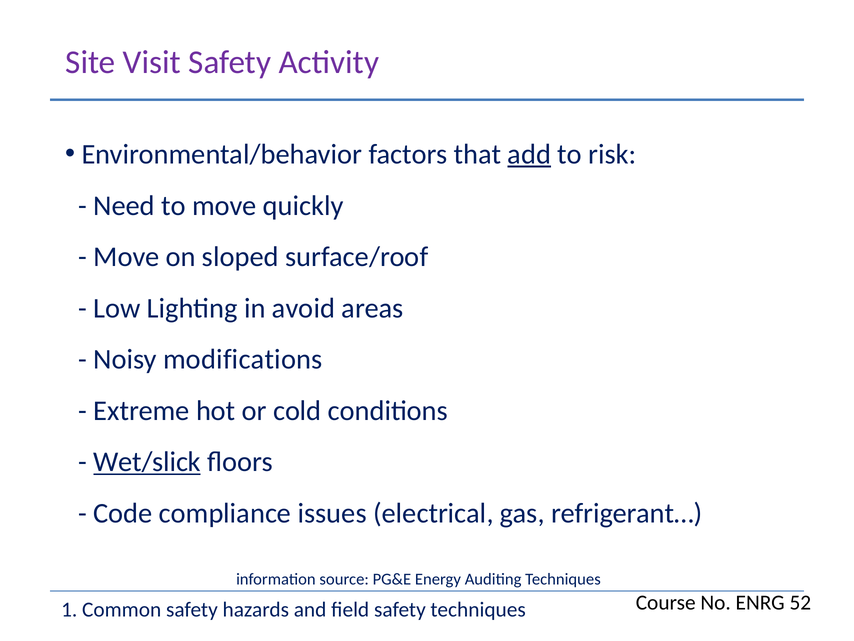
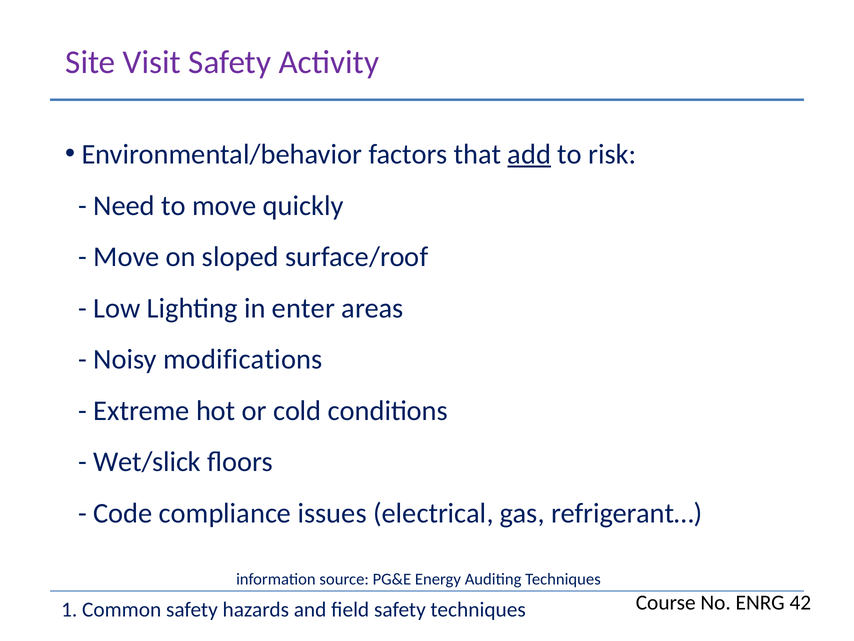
avoid: avoid -> enter
Wet/slick underline: present -> none
52: 52 -> 42
